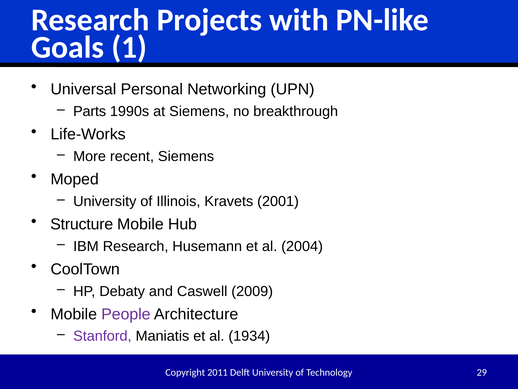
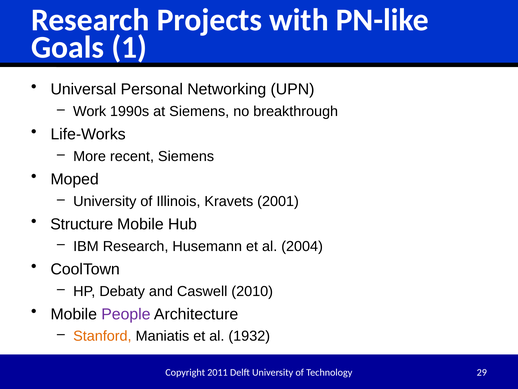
Parts: Parts -> Work
2009: 2009 -> 2010
Stanford colour: purple -> orange
1934: 1934 -> 1932
